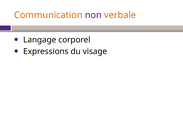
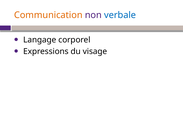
verbale colour: orange -> blue
